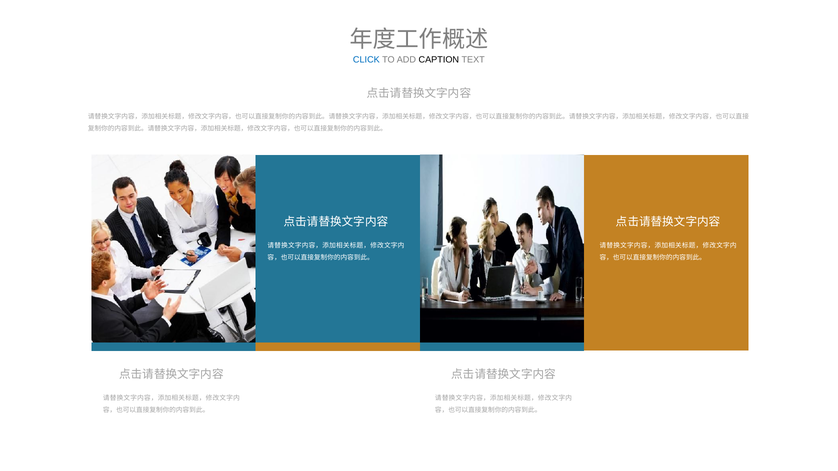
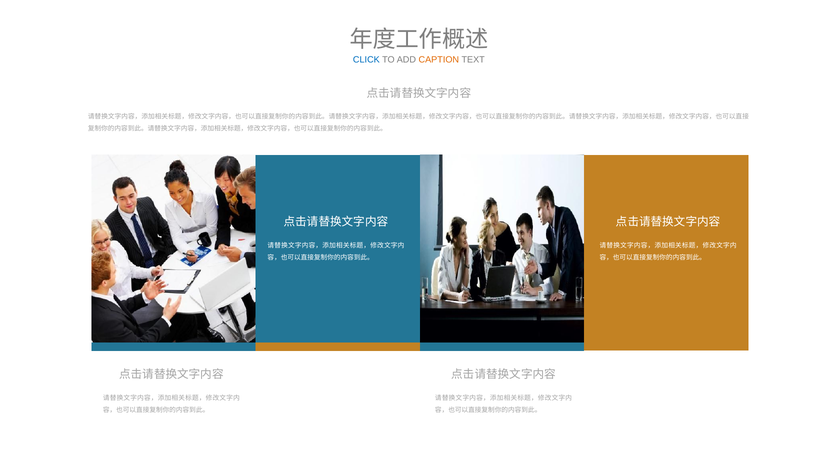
CAPTION colour: black -> orange
